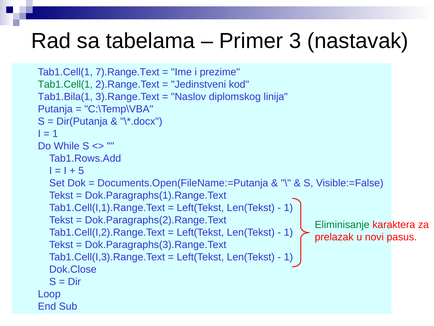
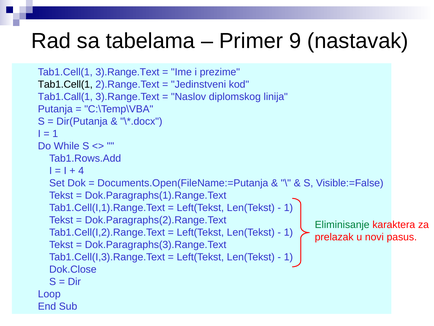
3: 3 -> 9
Tab1.Cell(1 7).Range.Text: 7).Range.Text -> 3).Range.Text
Tab1.Cell(1 at (65, 84) colour: green -> black
Tab1.Bila(1: Tab1.Bila(1 -> Tab1.Call(1
5: 5 -> 4
